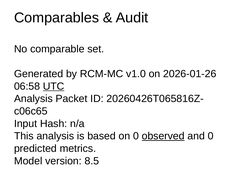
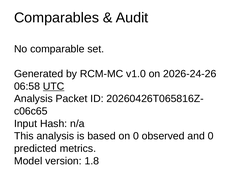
2026-01-26: 2026-01-26 -> 2026-24-26
observed underline: present -> none
8.5: 8.5 -> 1.8
